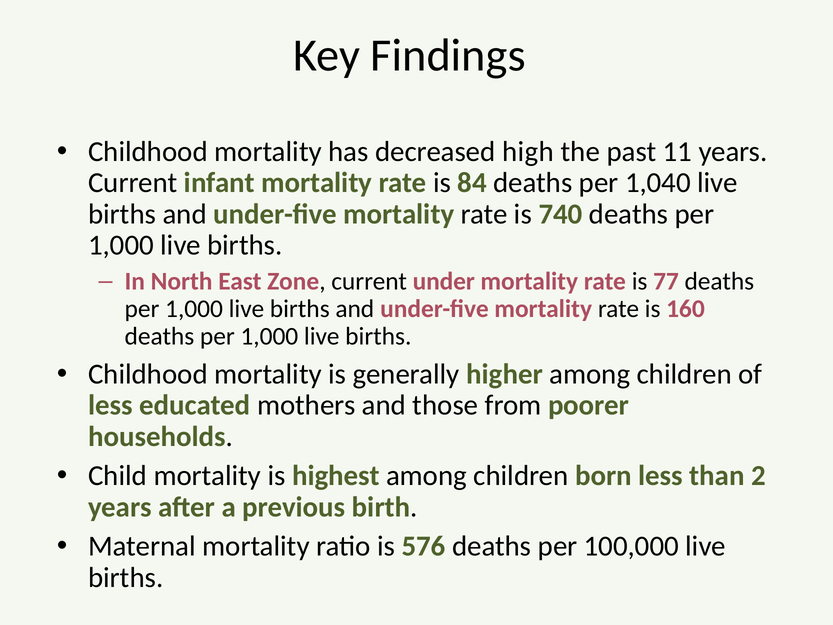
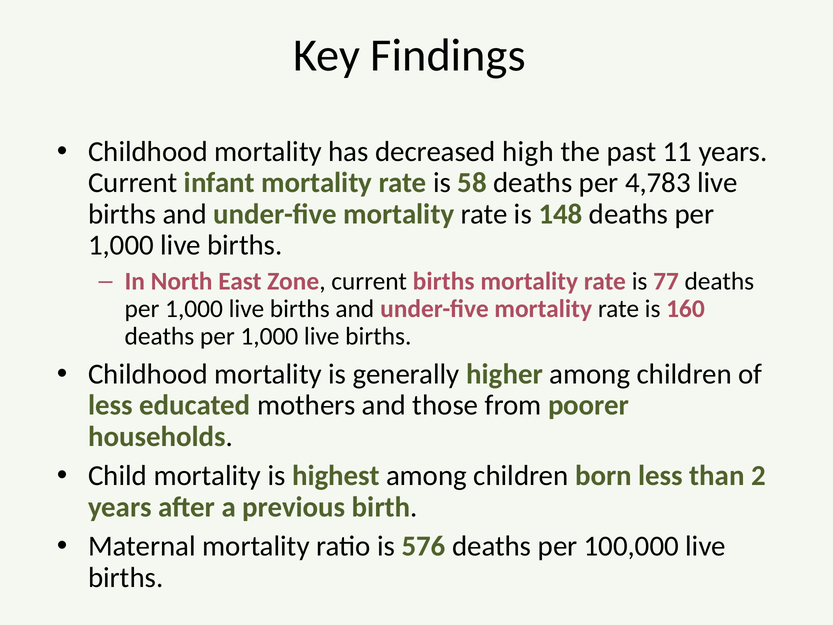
84: 84 -> 58
1,040: 1,040 -> 4,783
740: 740 -> 148
current under: under -> births
